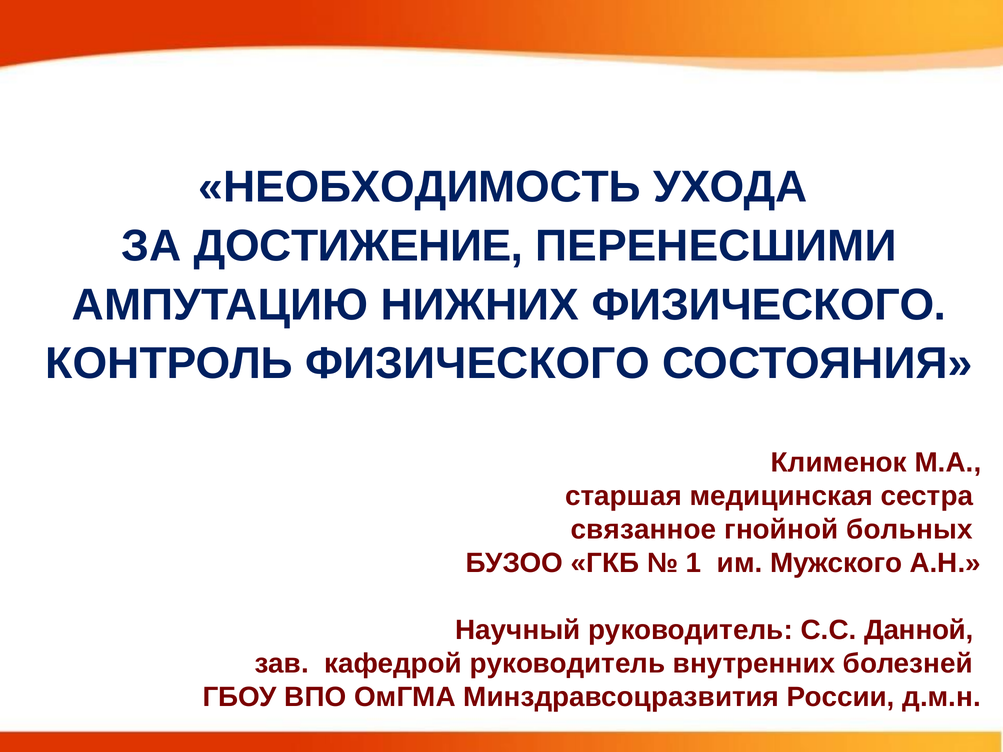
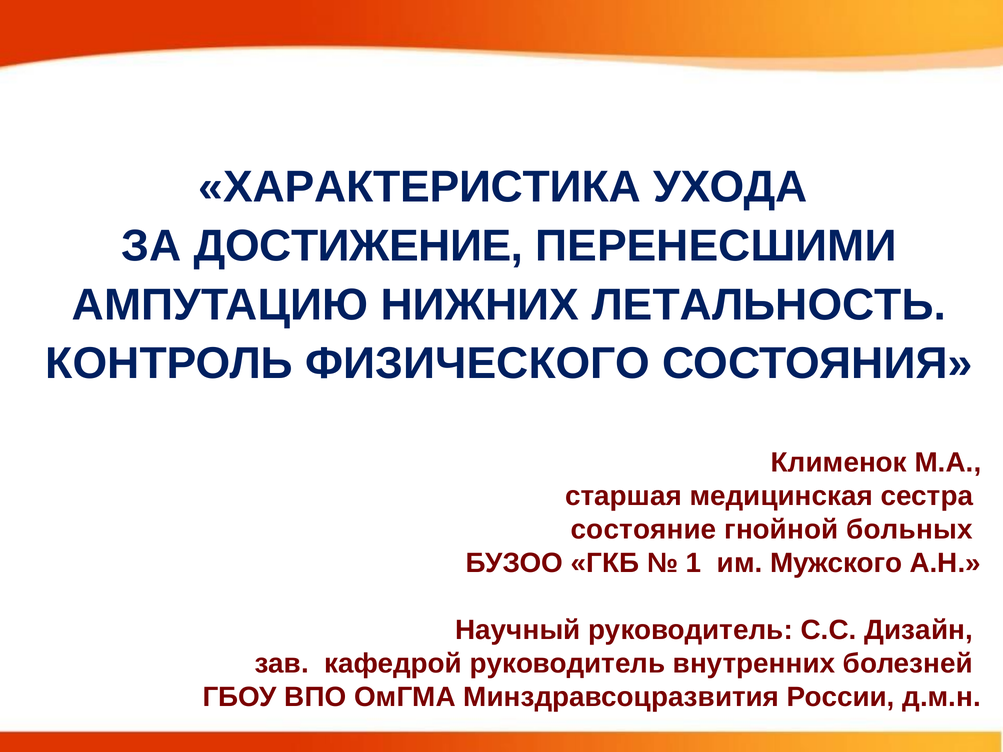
НЕОБХОДИМОСТЬ: НЕОБХОДИМОСТЬ -> ХАРАКТЕРИСТИКА
НИЖНИХ ФИЗИЧЕСКОГО: ФИЗИЧЕСКОГО -> ЛЕТАЛЬНОСТЬ
связанное: связанное -> состояние
Данной: Данной -> Дизайн
